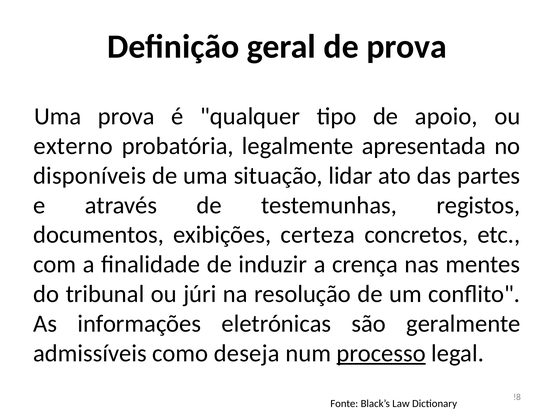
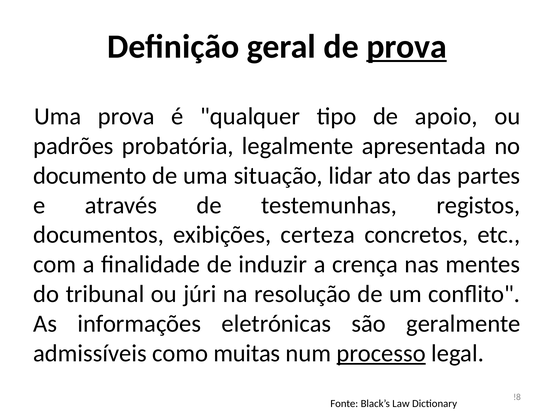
prova at (407, 46) underline: none -> present
externo: externo -> padrões
disponíveis: disponíveis -> documento
deseja: deseja -> muitas
